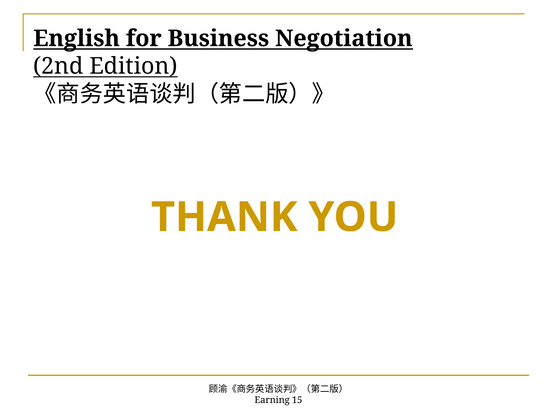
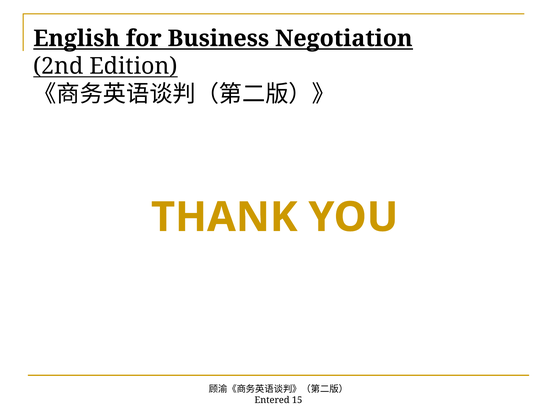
Earning: Earning -> Entered
